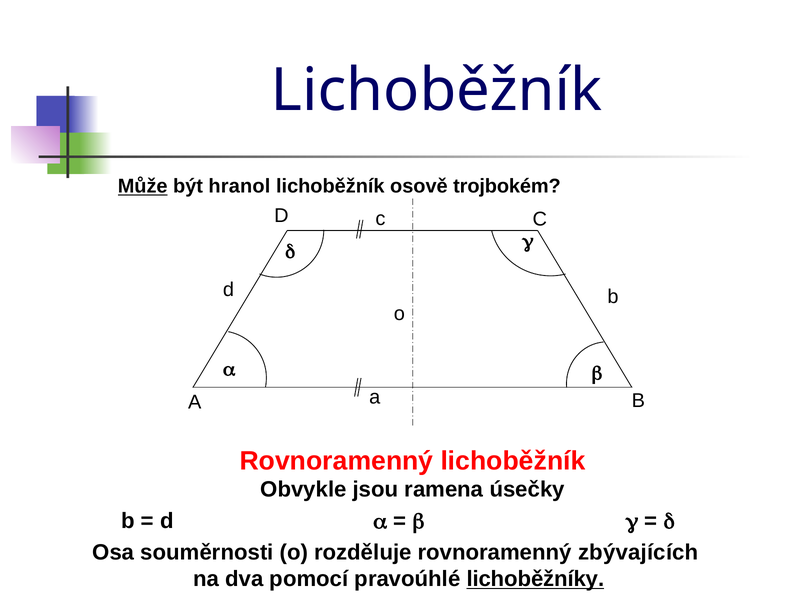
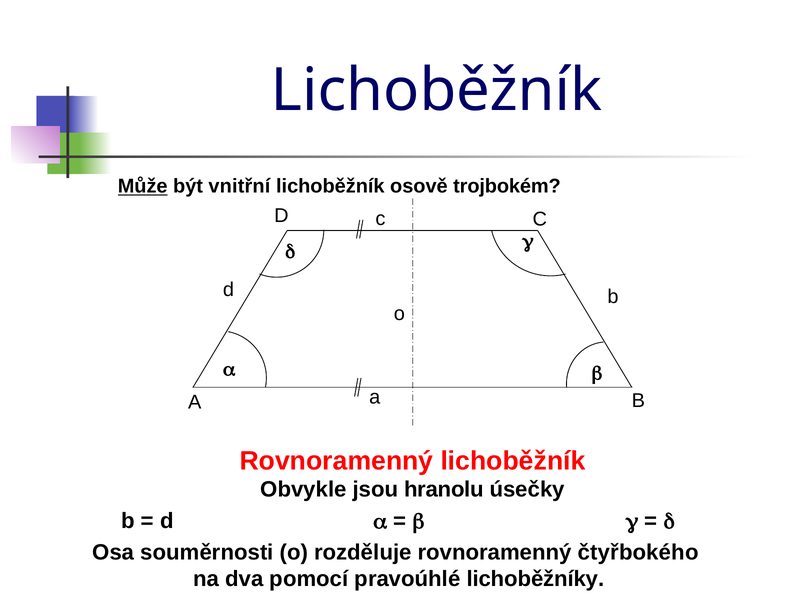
hranol: hranol -> vnitřní
ramena: ramena -> hranolu
zbývajících: zbývajících -> čtyřbokého
lichoběžníky underline: present -> none
